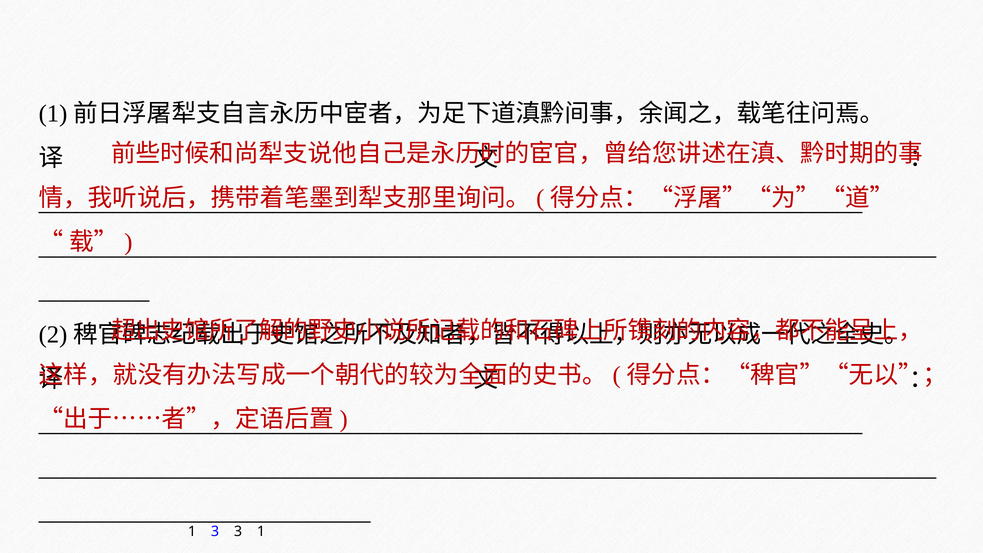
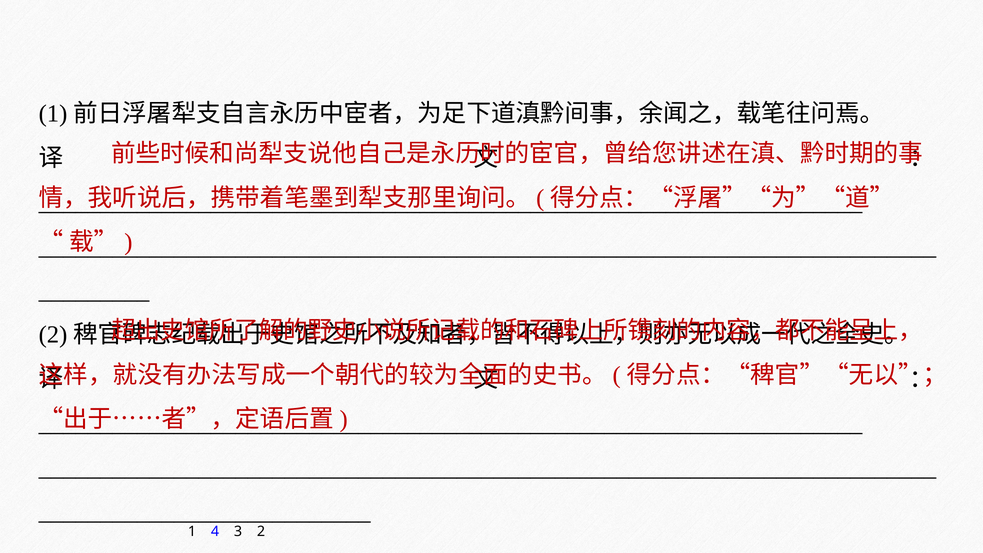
1 3: 3 -> 4
3 1: 1 -> 2
